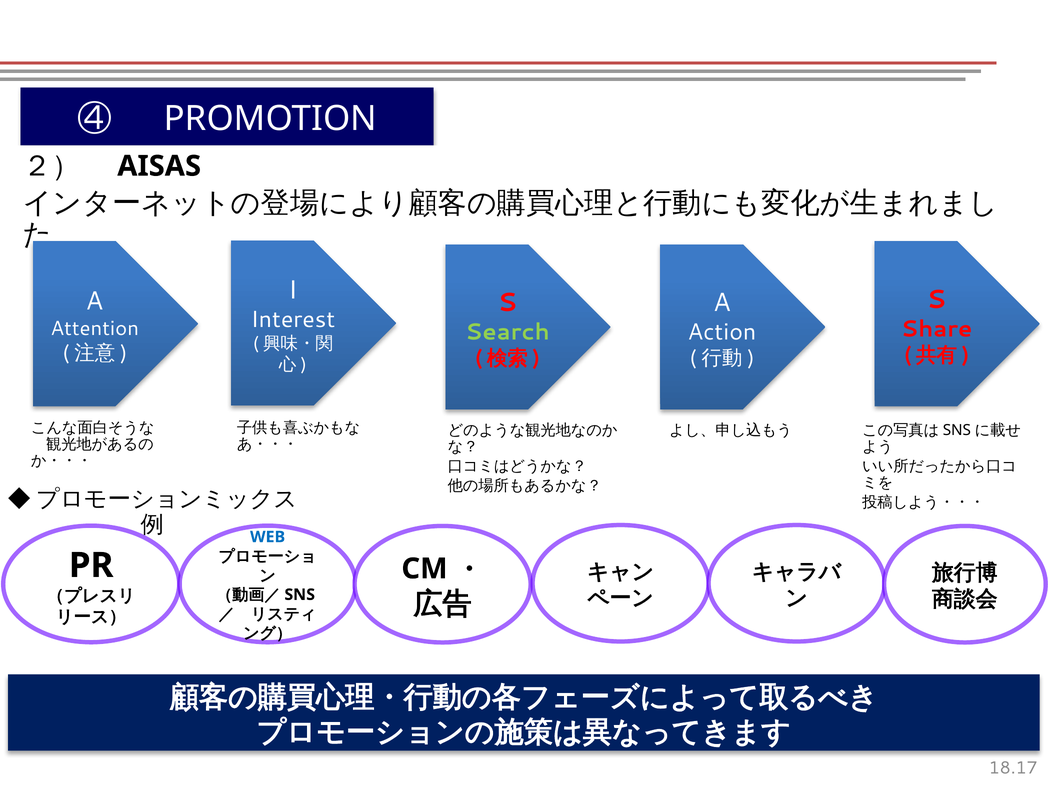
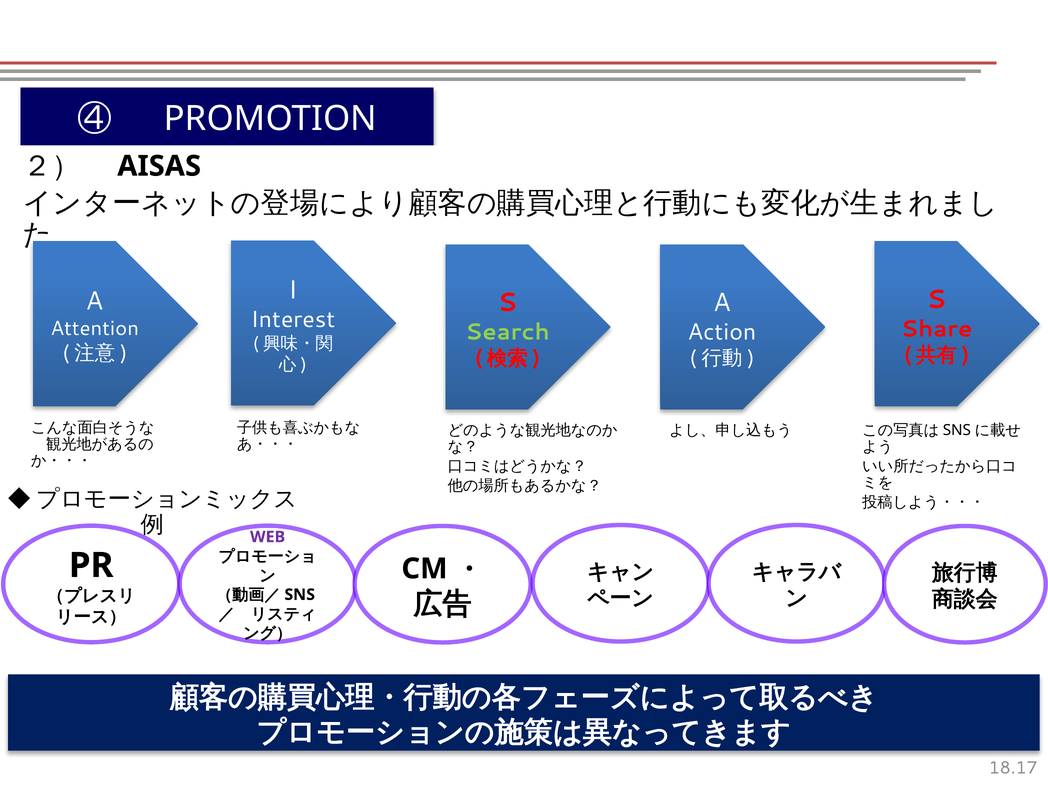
WEB colour: blue -> purple
